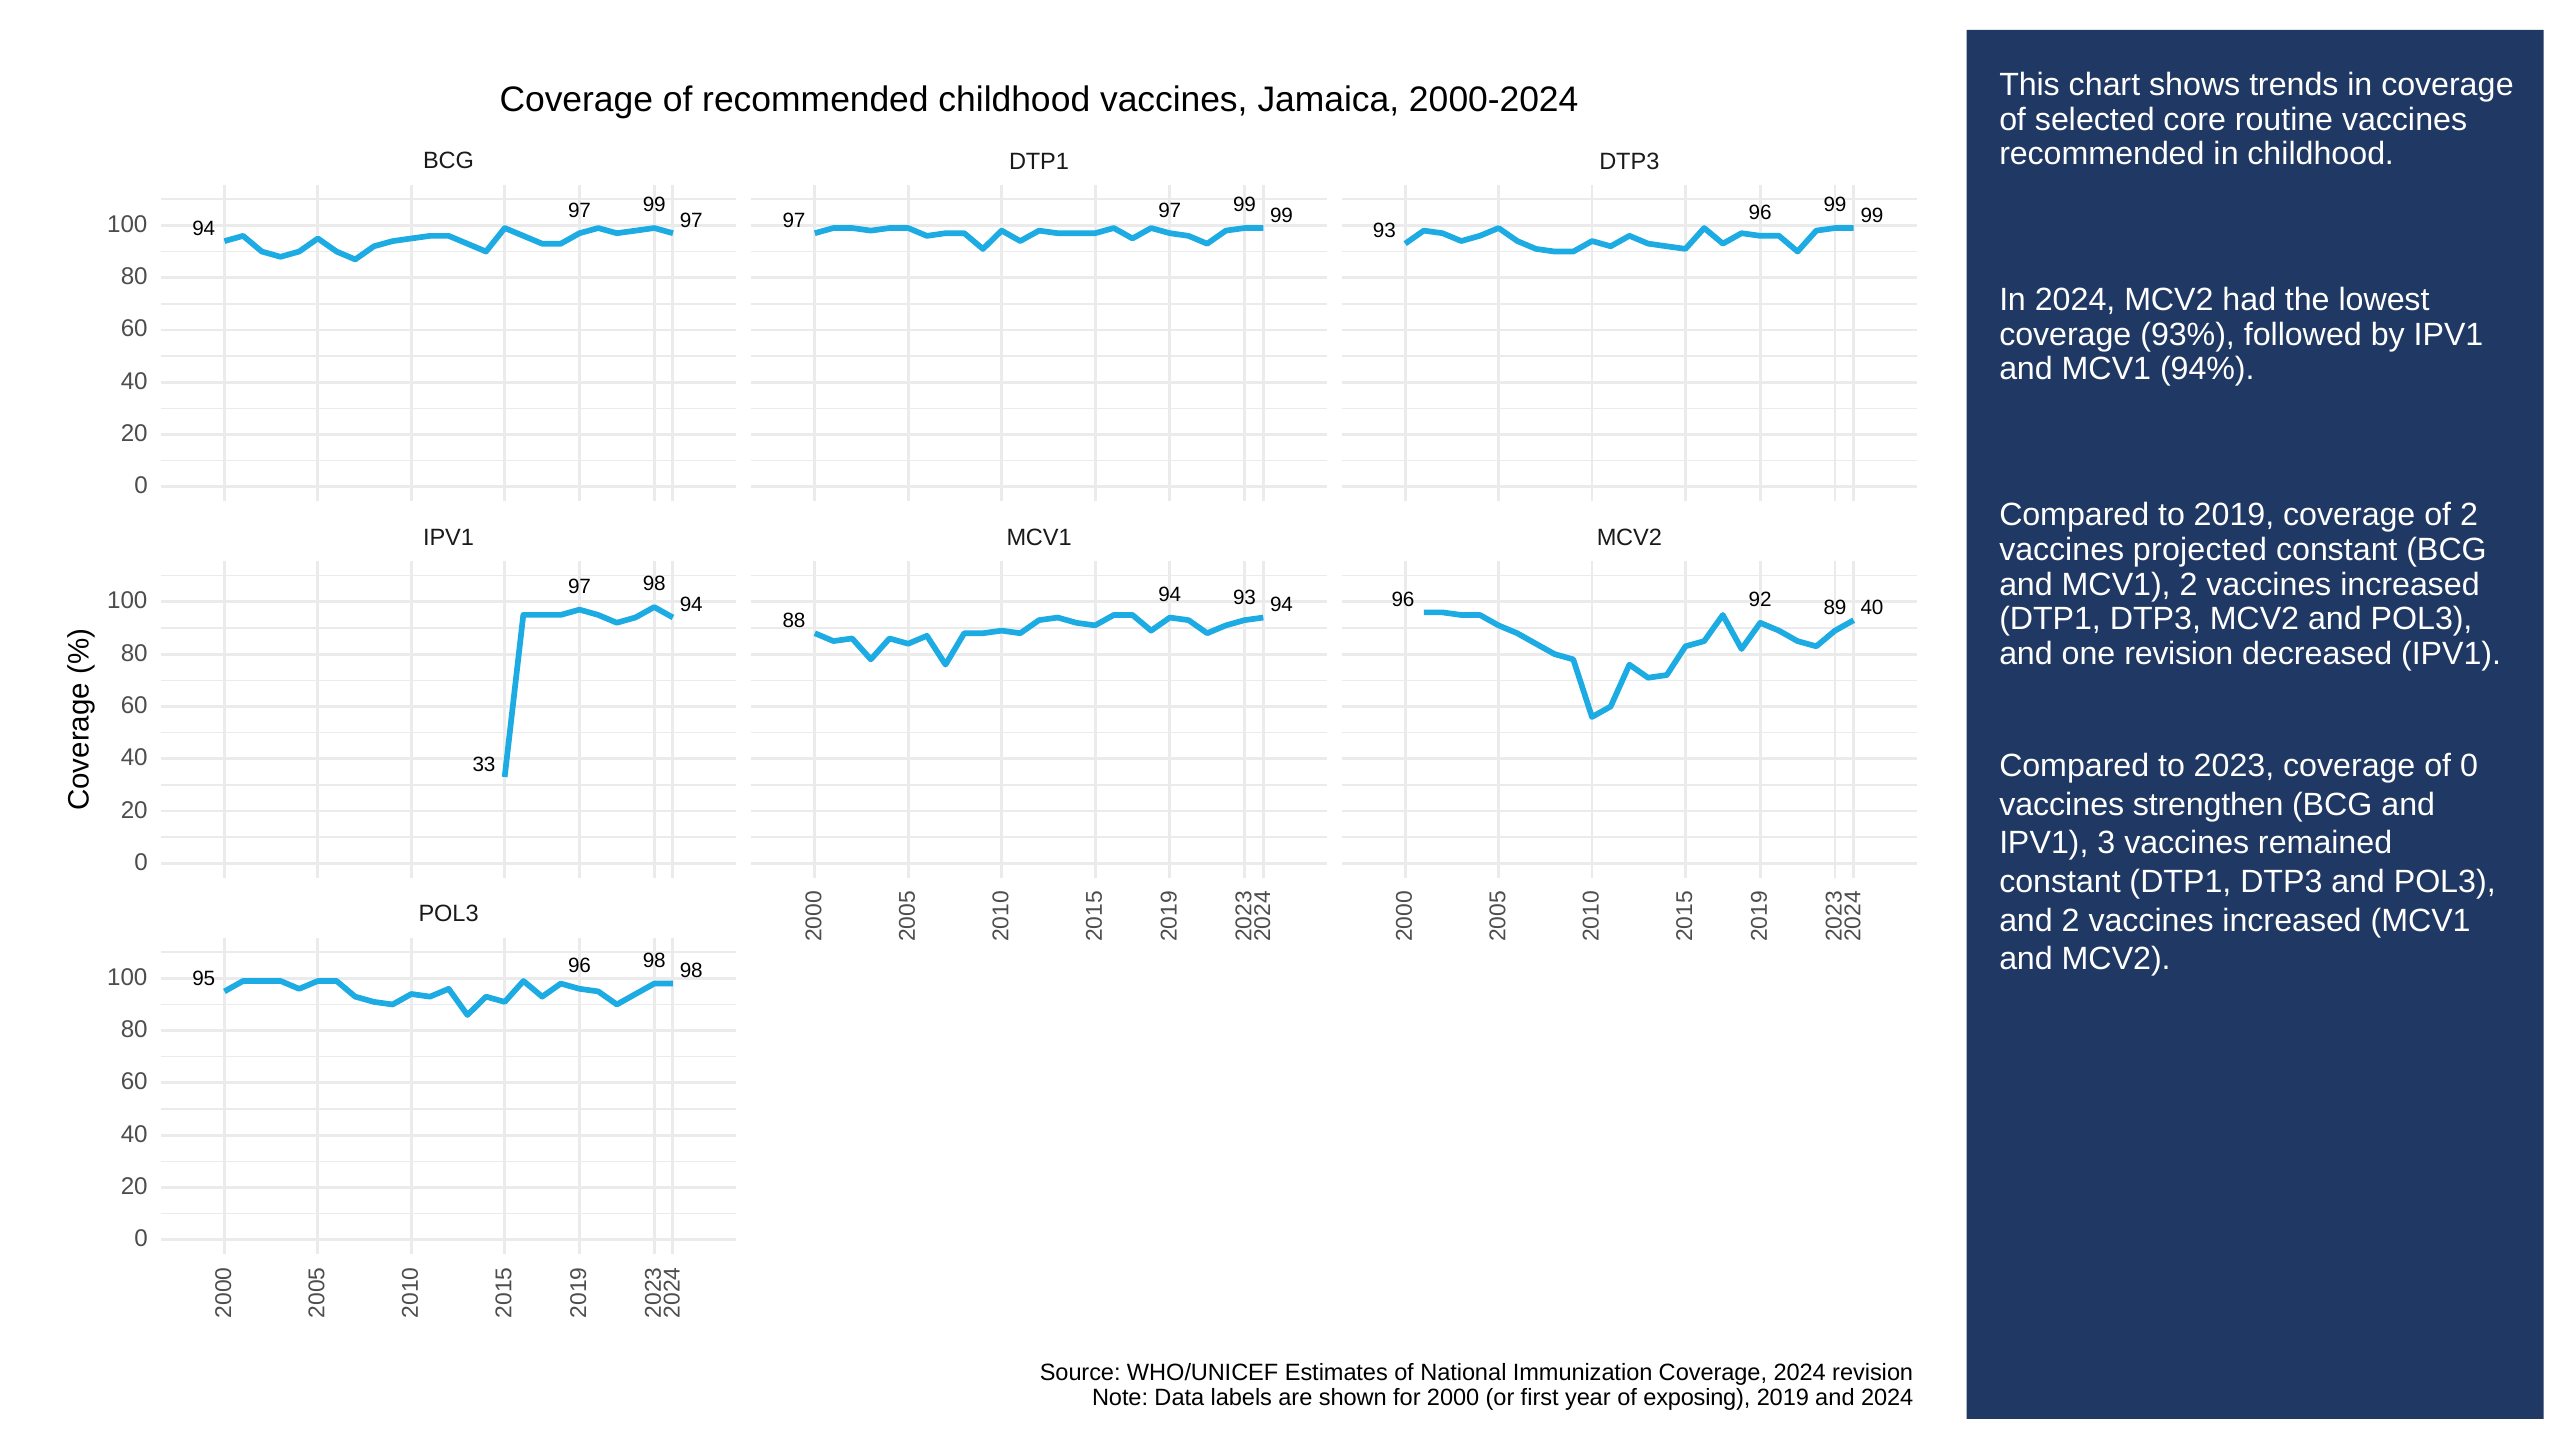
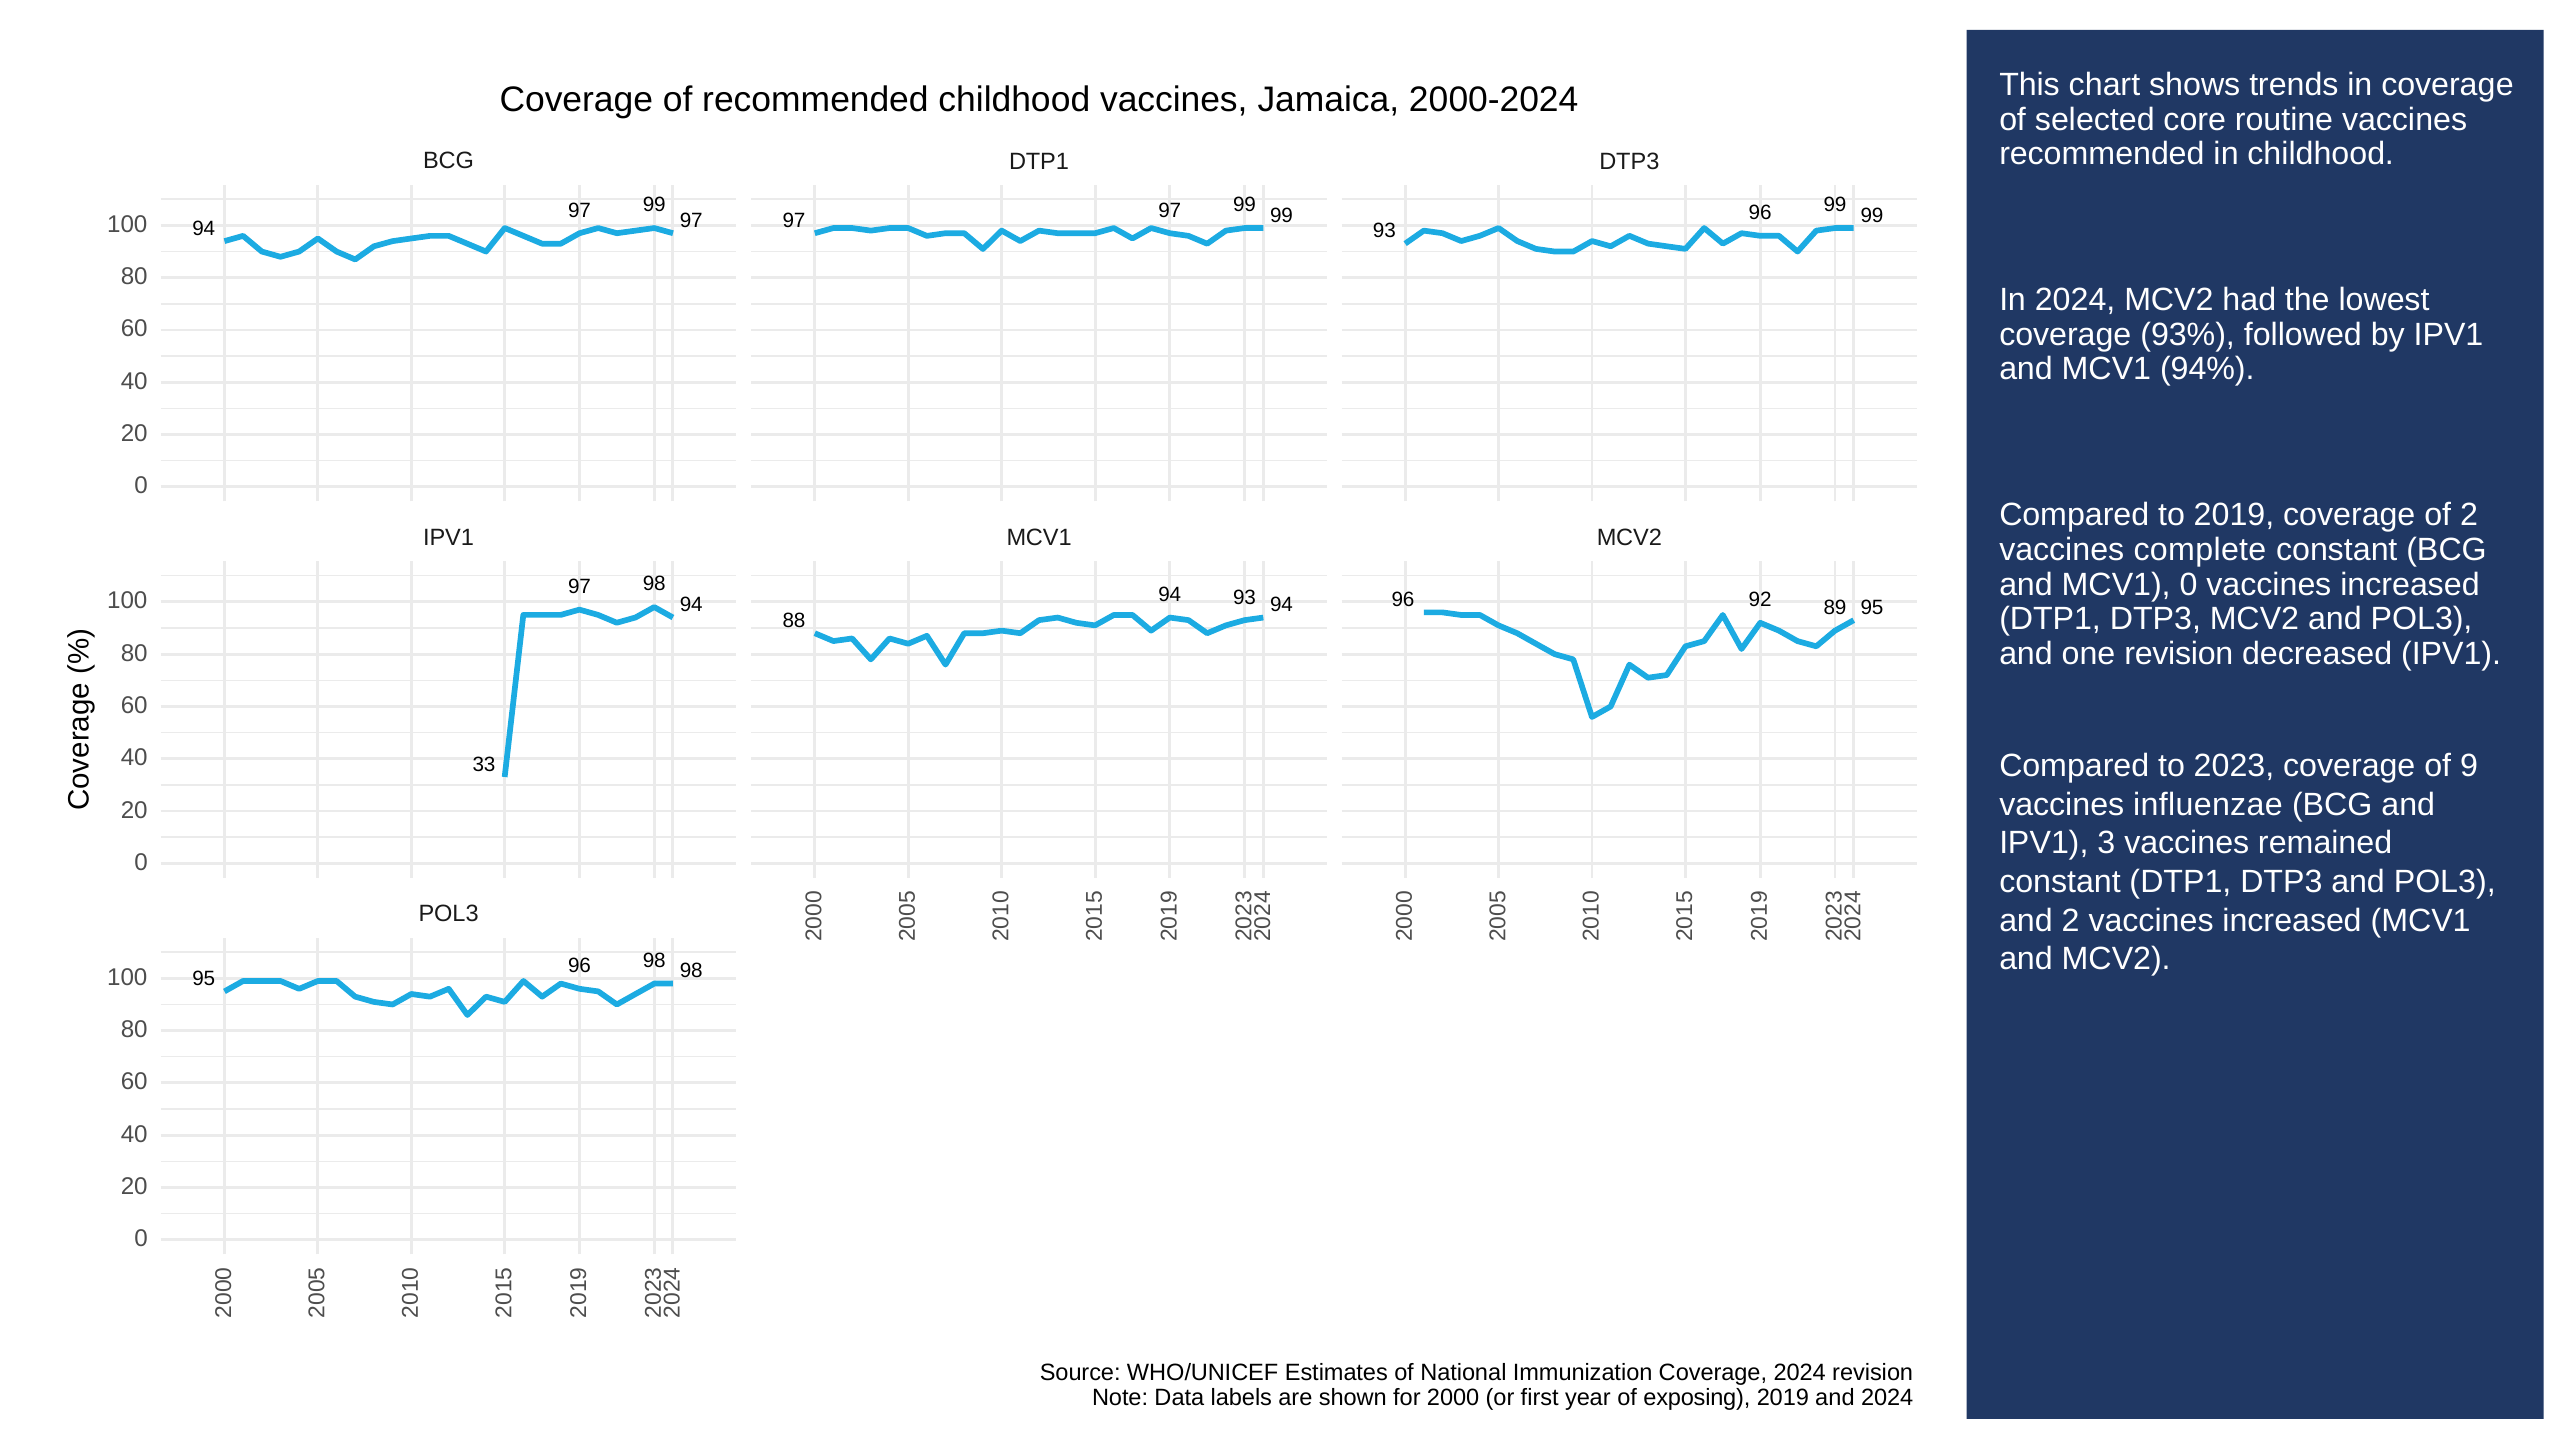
projected: projected -> complete
MCV1 2: 2 -> 0
96 40: 40 -> 95
of 0: 0 -> 9
strengthen: strengthen -> influenzae
